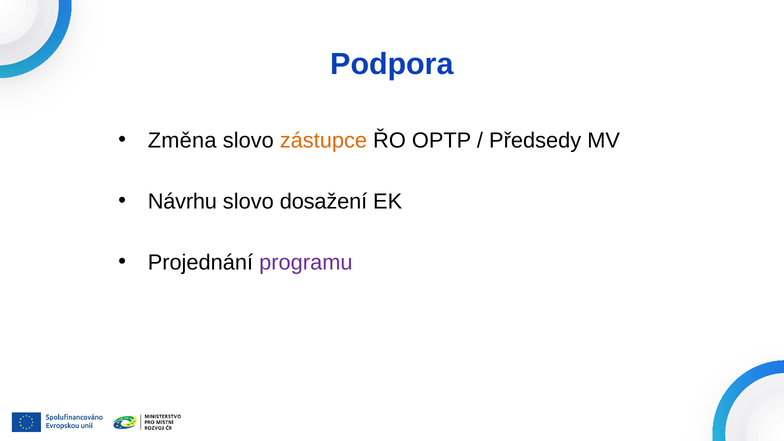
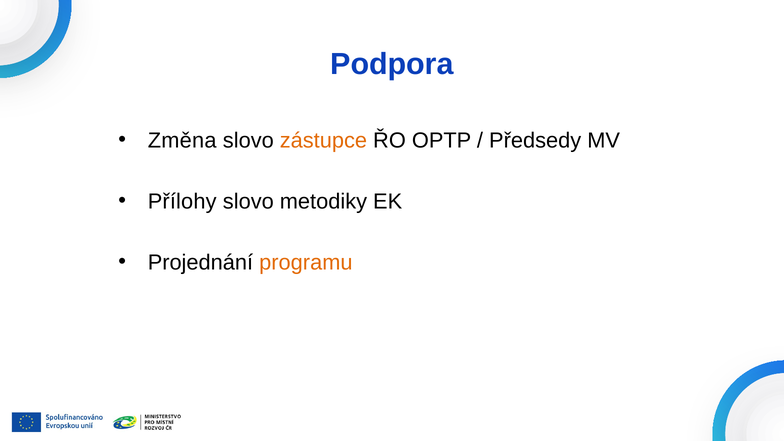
Návrhu: Návrhu -> Přílohy
dosažení: dosažení -> metodiky
programu colour: purple -> orange
